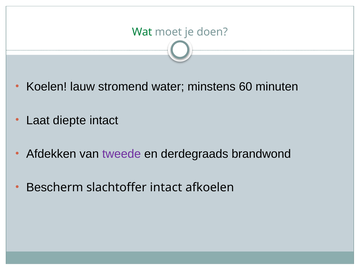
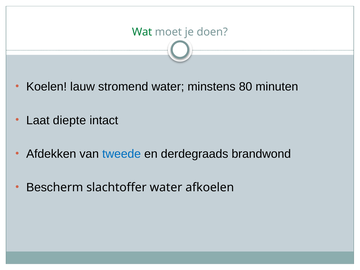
60: 60 -> 80
tweede colour: purple -> blue
slachtoffer intact: intact -> water
